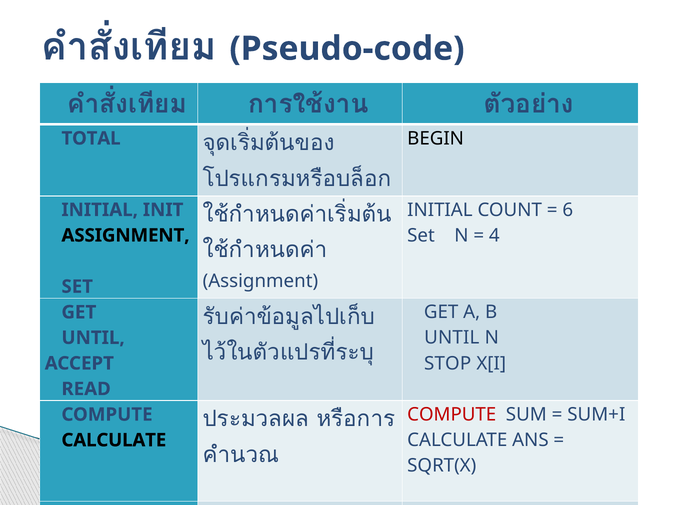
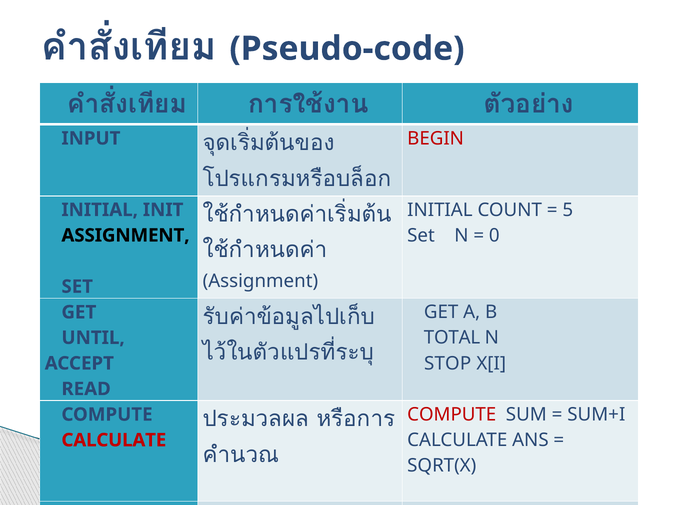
BEGIN colour: black -> red
TOTAL: TOTAL -> INPUT
6: 6 -> 5
4: 4 -> 0
UNTIL at (452, 338): UNTIL -> TOTAL
CALCULATE at (114, 440) colour: black -> red
